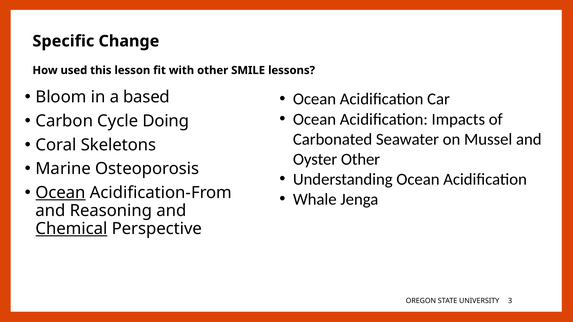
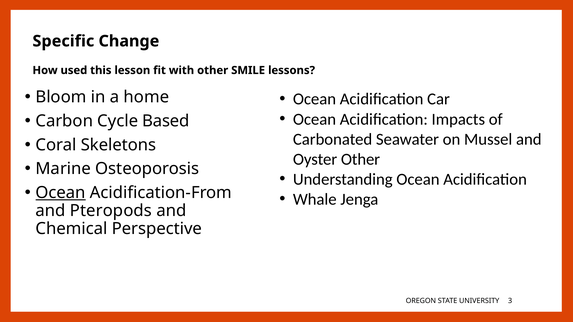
based: based -> home
Doing: Doing -> Based
Reasoning: Reasoning -> Pteropods
Chemical underline: present -> none
